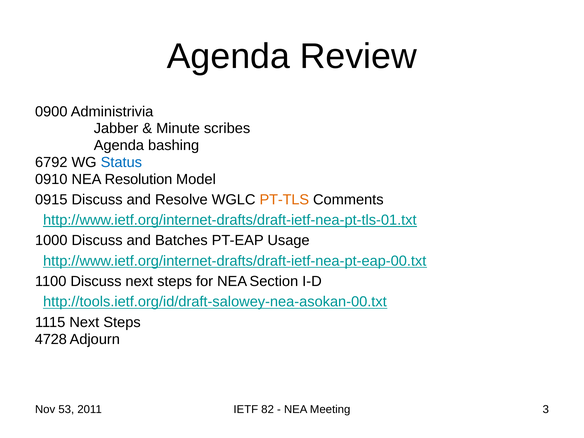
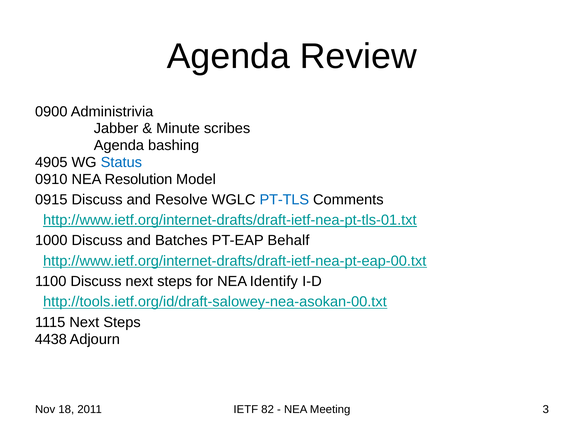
6792: 6792 -> 4905
PT-TLS colour: orange -> blue
Usage: Usage -> Behalf
Section: Section -> Identify
4728: 4728 -> 4438
53: 53 -> 18
